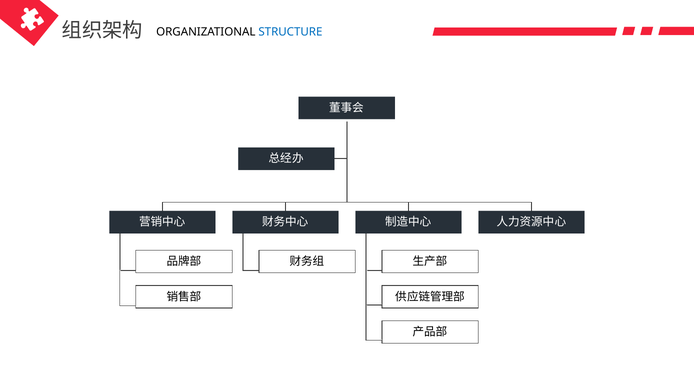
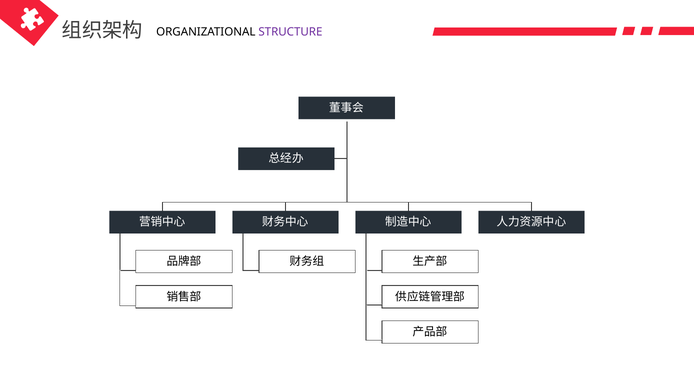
STRUCTURE colour: blue -> purple
